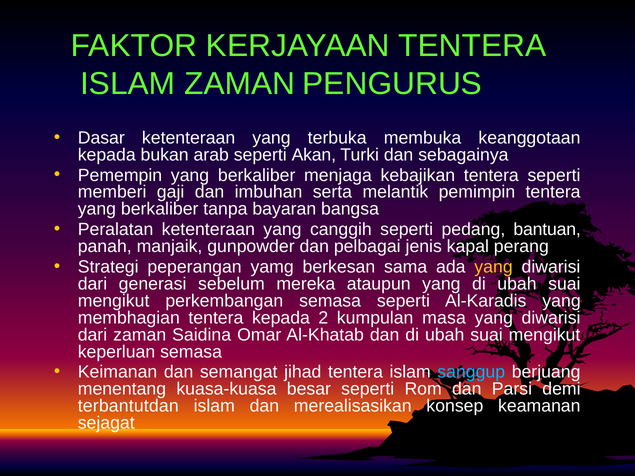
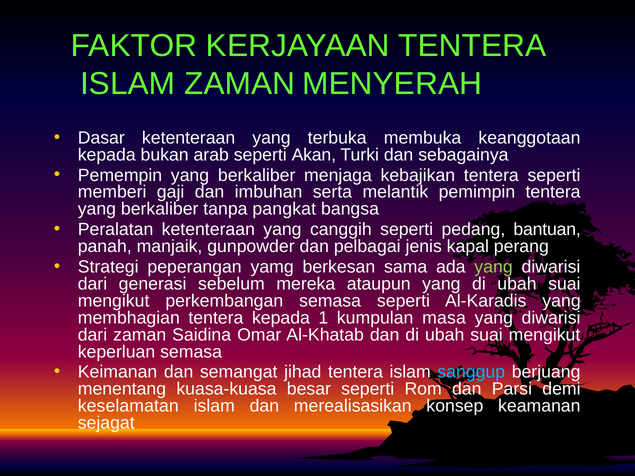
PENGURUS: PENGURUS -> MENYERAH
bayaran: bayaran -> pangkat
yang at (494, 267) colour: yellow -> light green
2: 2 -> 1
terbantutdan: terbantutdan -> keselamatan
